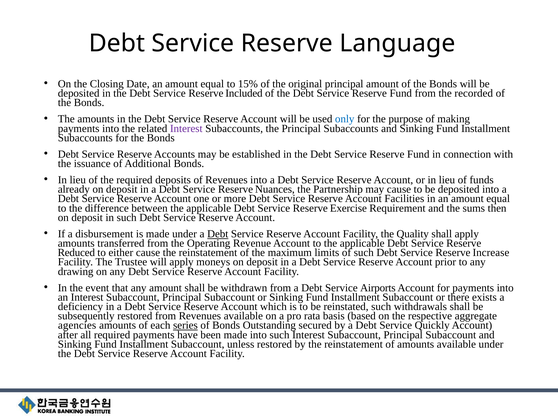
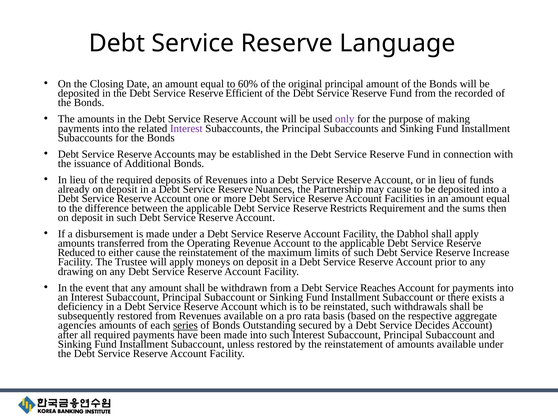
15%: 15% -> 60%
Included: Included -> Efficient
only colour: blue -> purple
Exercise: Exercise -> Restricts
Debt at (218, 234) underline: present -> none
Quality: Quality -> Dabhol
Airports: Airports -> Reaches
Quickly: Quickly -> Decides
